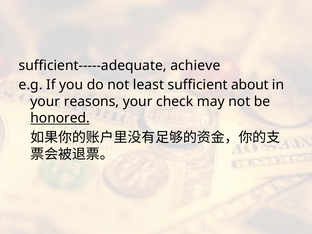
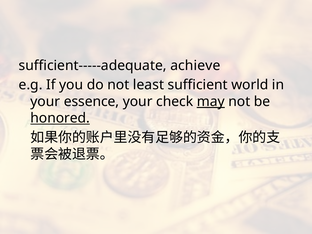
about: about -> world
reasons: reasons -> essence
may underline: none -> present
